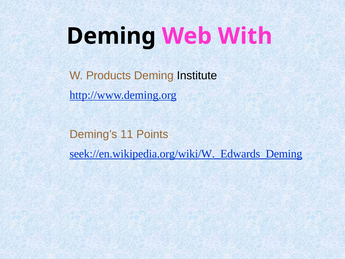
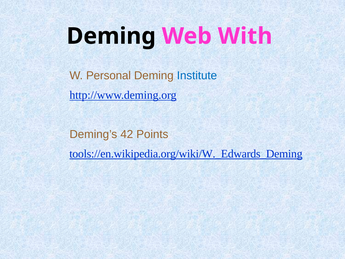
Products: Products -> Personal
Institute colour: black -> blue
11: 11 -> 42
seek://en.wikipedia.org/wiki/W._Edwards_Deming: seek://en.wikipedia.org/wiki/W._Edwards_Deming -> tools://en.wikipedia.org/wiki/W._Edwards_Deming
